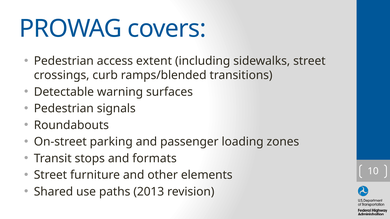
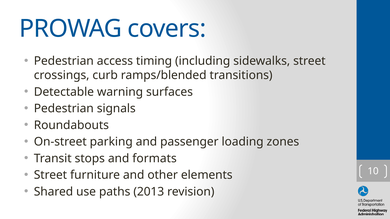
extent: extent -> timing
